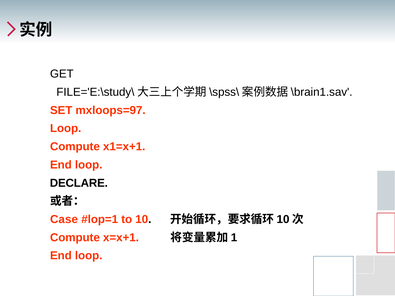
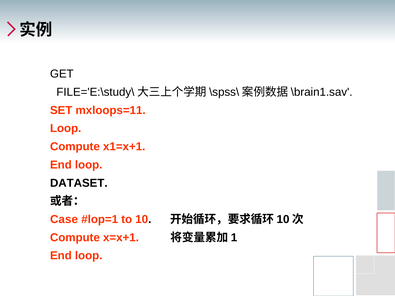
mxloops=97: mxloops=97 -> mxloops=11
DECLARE: DECLARE -> DATASET
